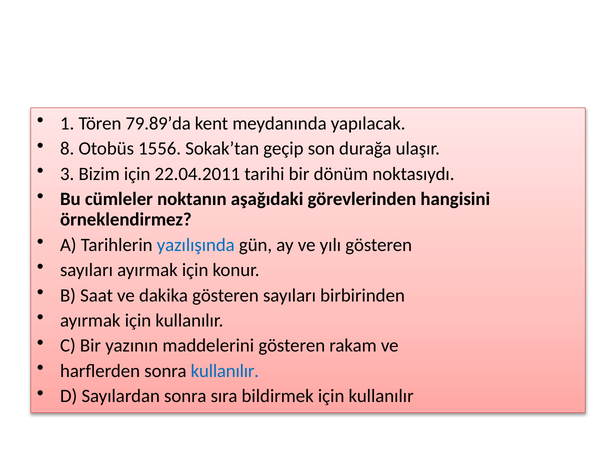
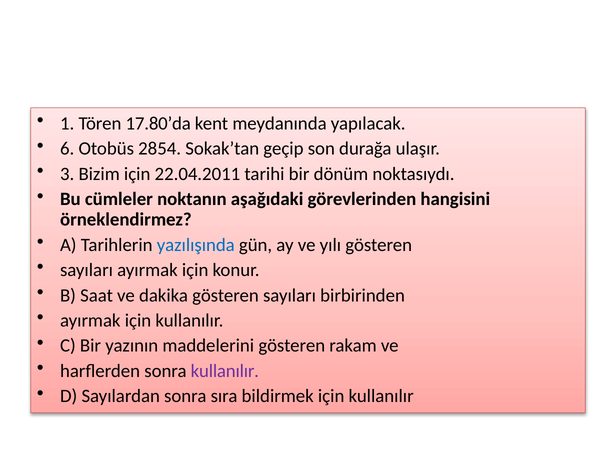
79.89’da: 79.89’da -> 17.80’da
8: 8 -> 6
1556: 1556 -> 2854
kullanılır at (225, 371) colour: blue -> purple
